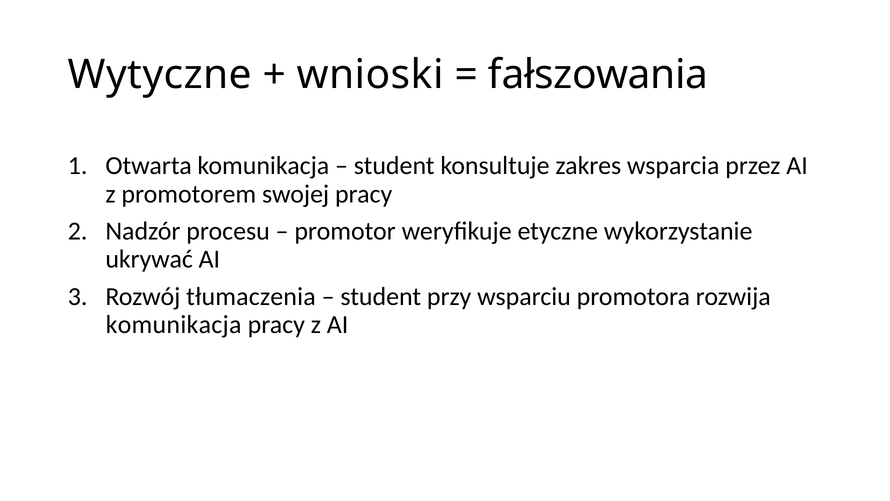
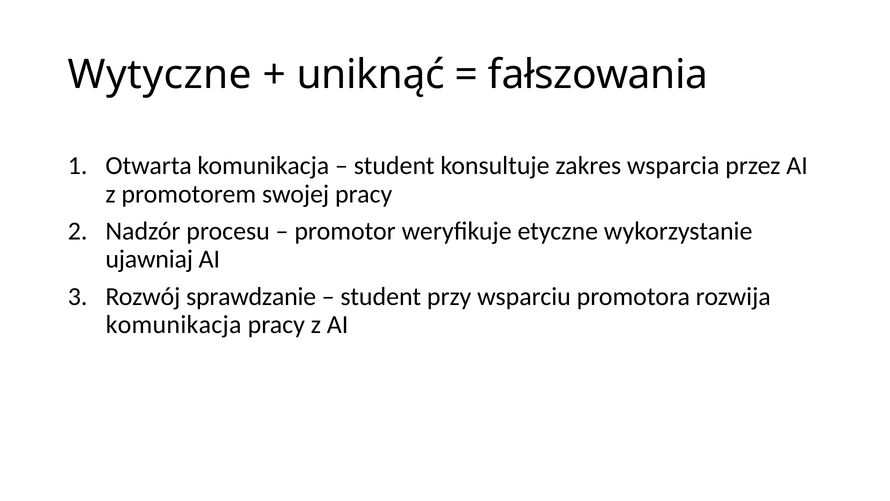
wnioski: wnioski -> uniknąć
ukrywać: ukrywać -> ujawniaj
tłumaczenia: tłumaczenia -> sprawdzanie
